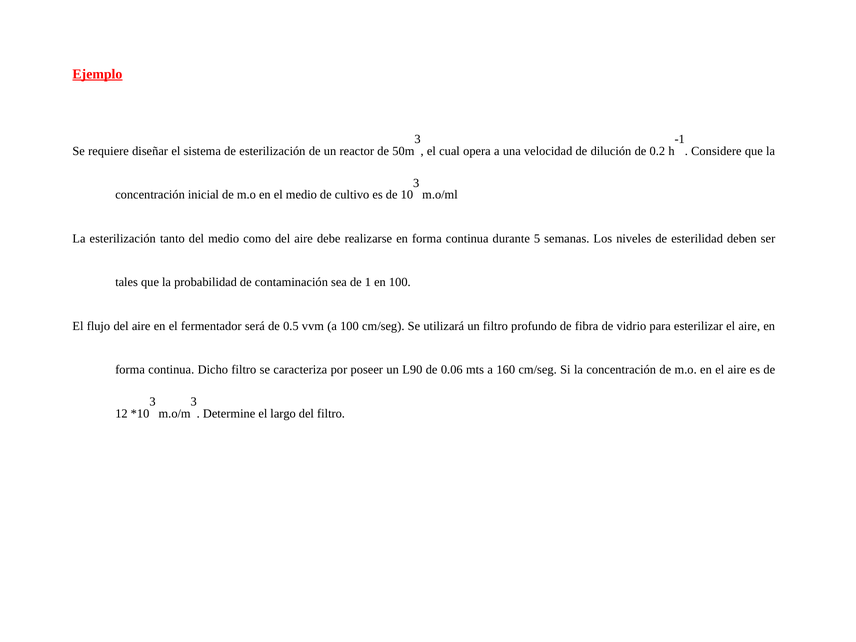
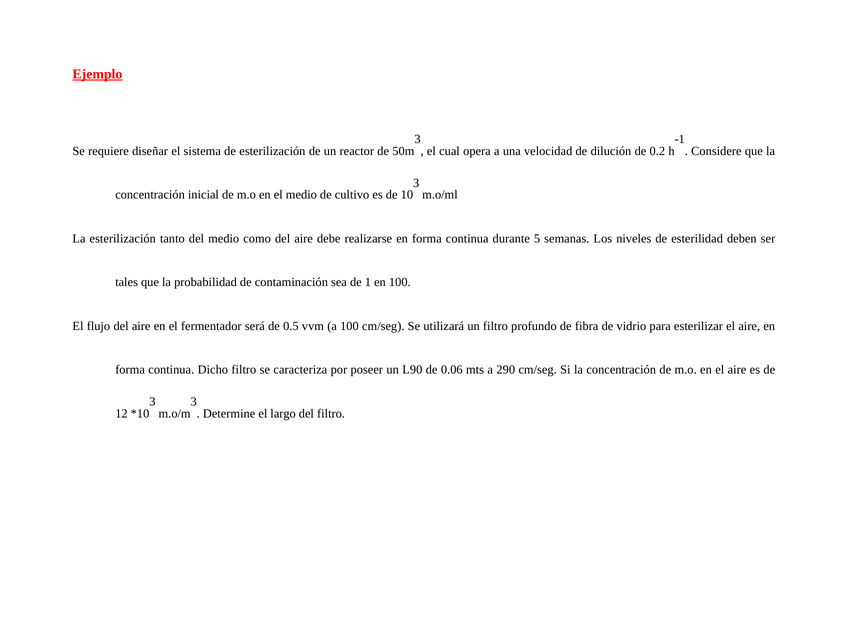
160: 160 -> 290
